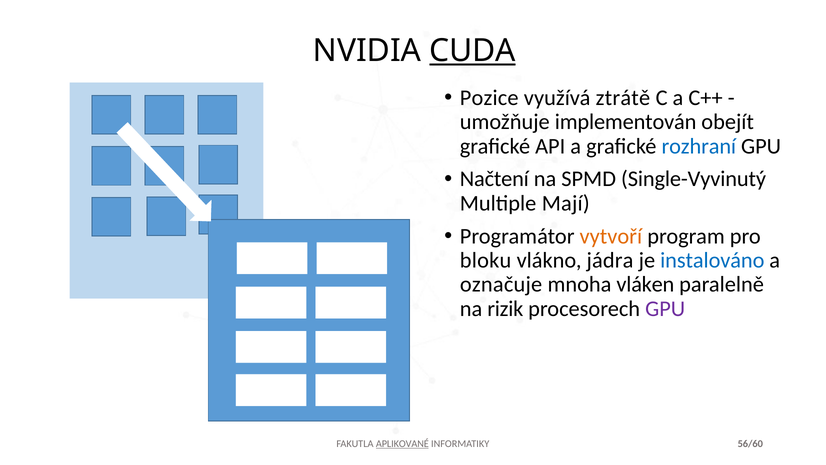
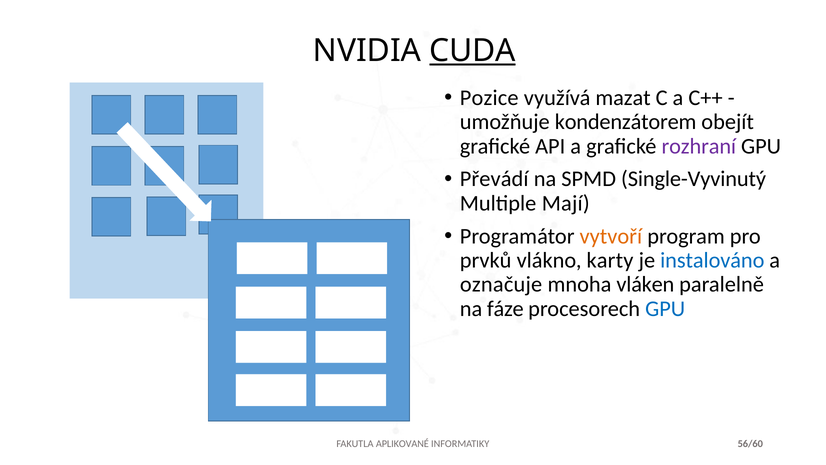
ztrátě: ztrátě -> mazat
implementován: implementován -> kondenzátorem
rozhraní colour: blue -> purple
Načtení: Načtení -> Převádí
bloku: bloku -> prvků
jádra: jádra -> karty
rizik: rizik -> fáze
GPU at (665, 309) colour: purple -> blue
APLIKOVANÉ underline: present -> none
